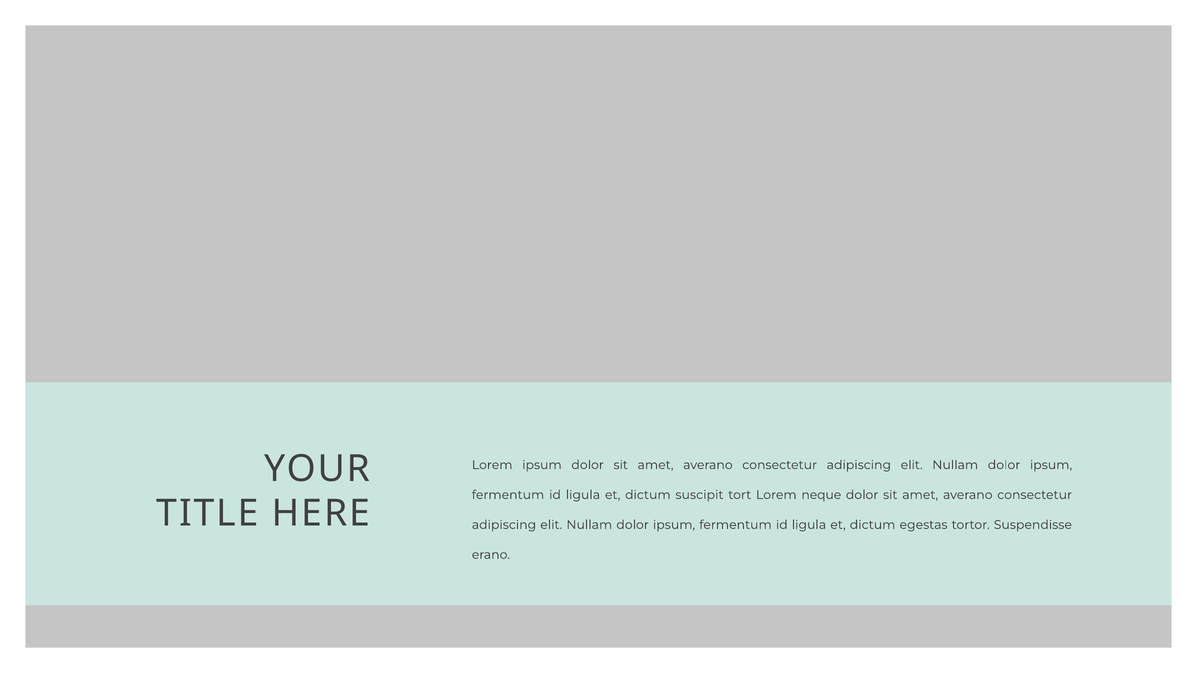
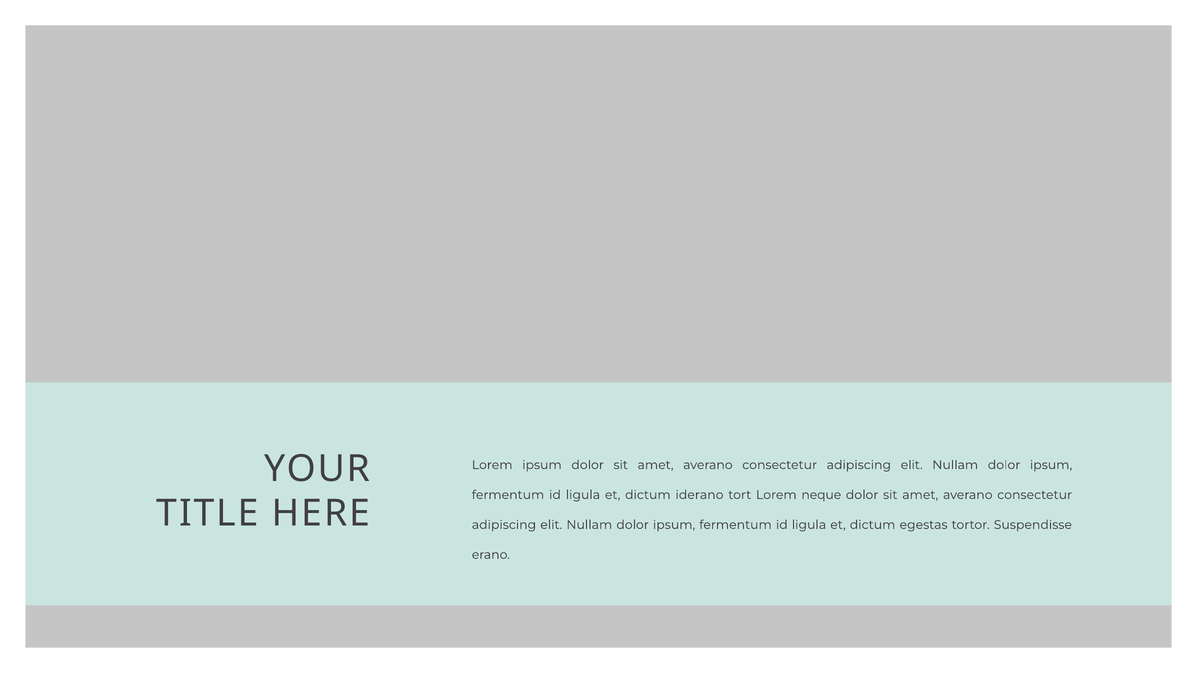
suscipit: suscipit -> iderano
